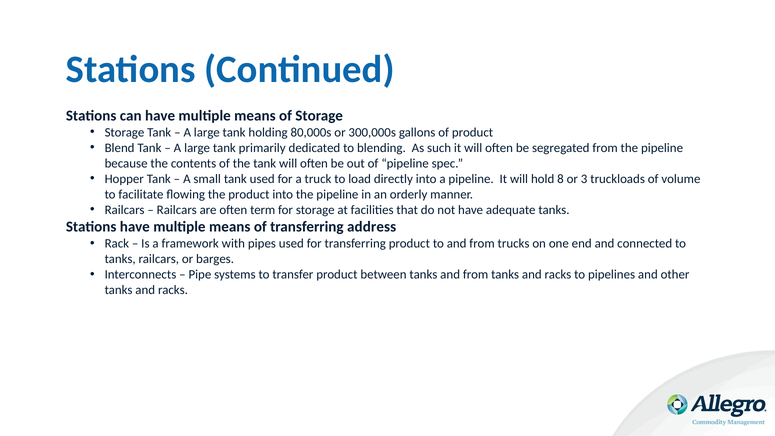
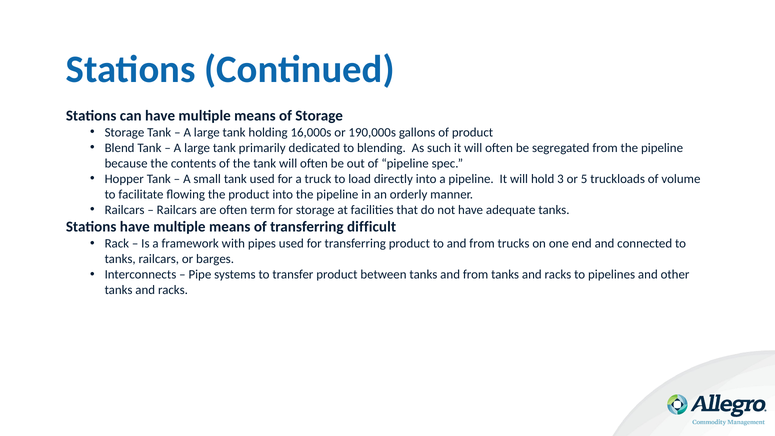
80,000s: 80,000s -> 16,000s
300,000s: 300,000s -> 190,000s
8: 8 -> 3
3: 3 -> 5
address: address -> difficult
